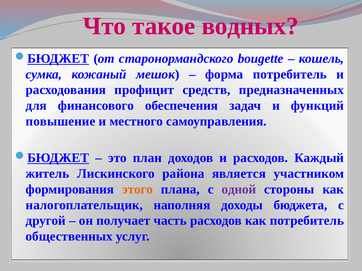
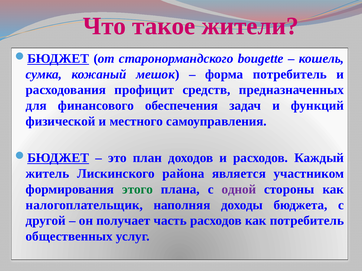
водных: водных -> жители
повышение: повышение -> физической
этого colour: orange -> green
